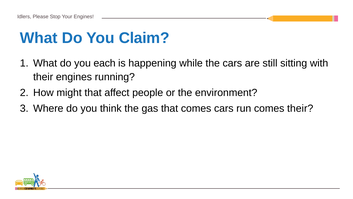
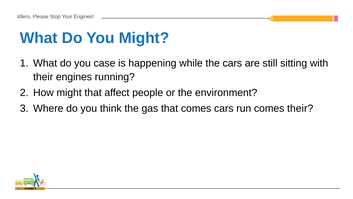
You Claim: Claim -> Might
each: each -> case
